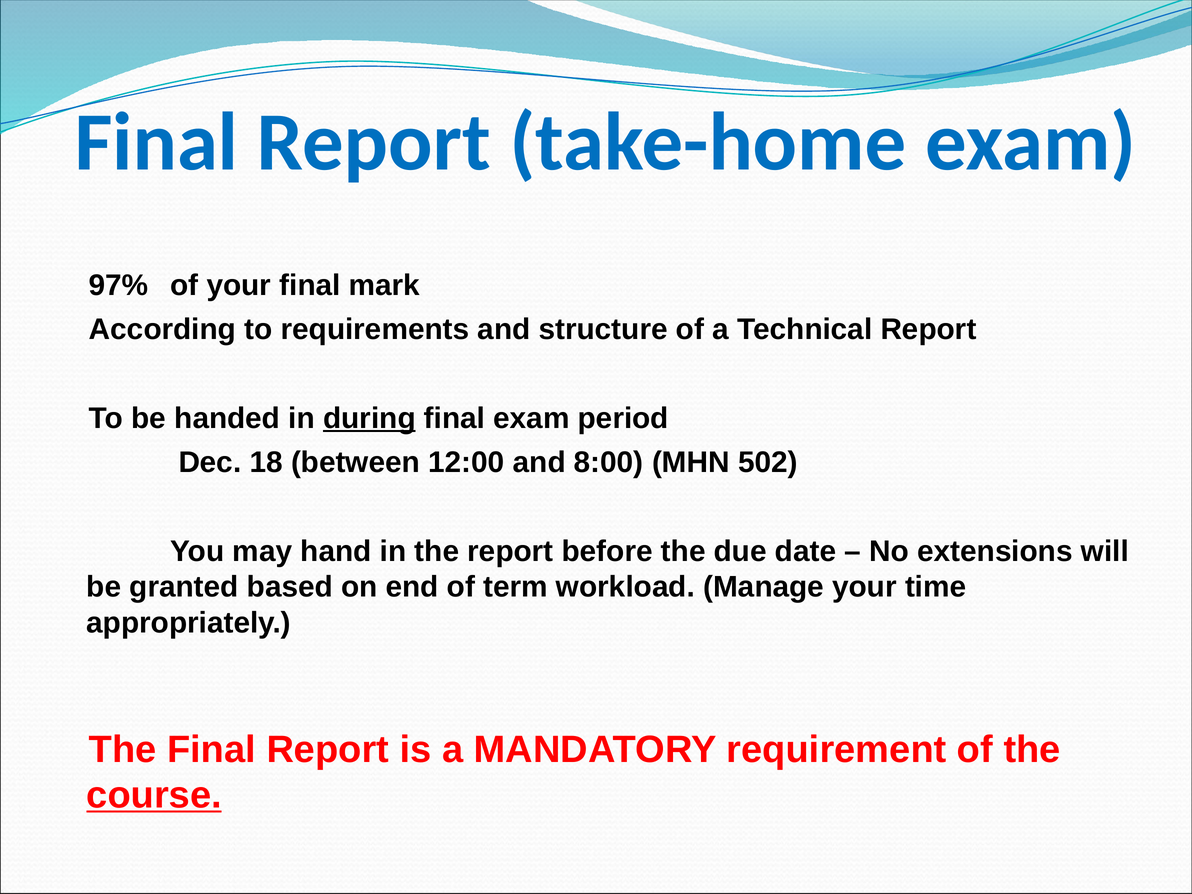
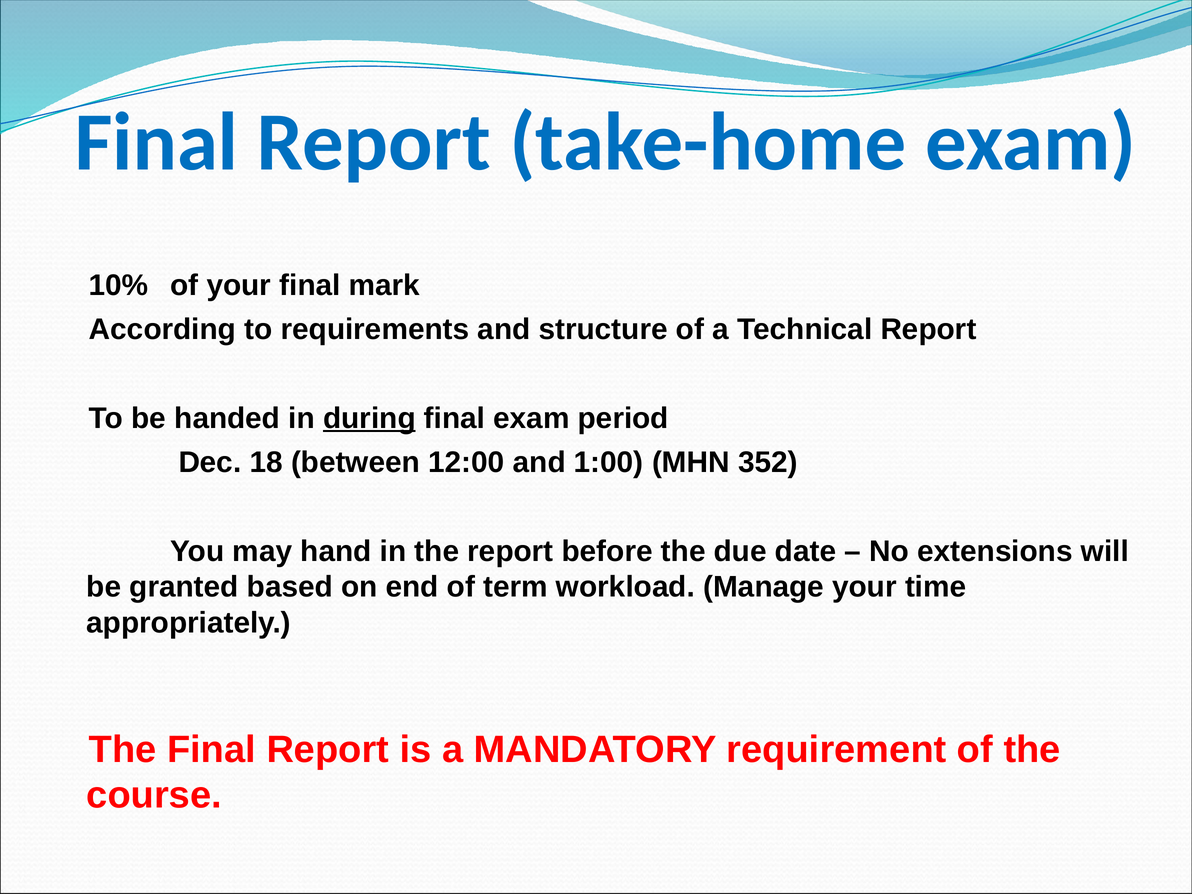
97%: 97% -> 10%
8:00: 8:00 -> 1:00
502: 502 -> 352
course underline: present -> none
